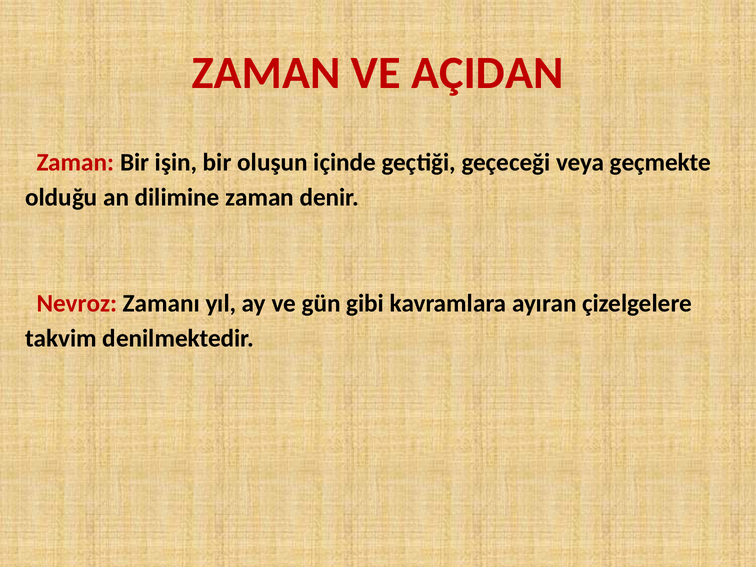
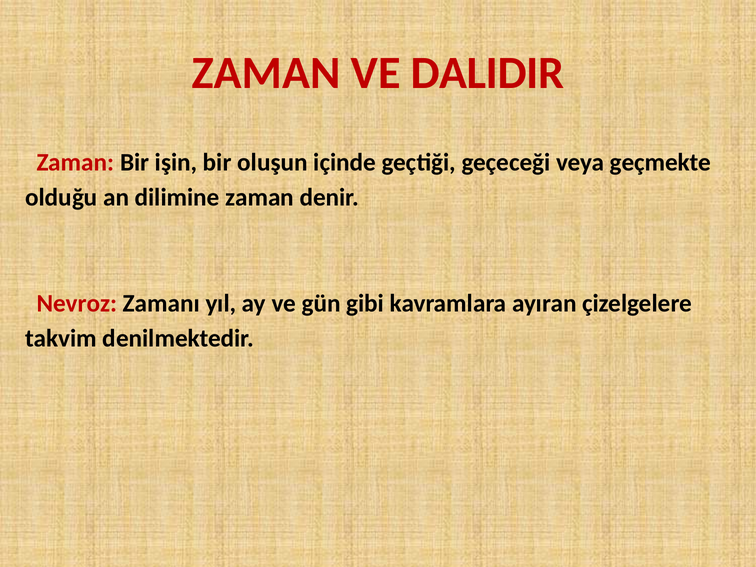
AÇIDAN: AÇIDAN -> DALIDIR
